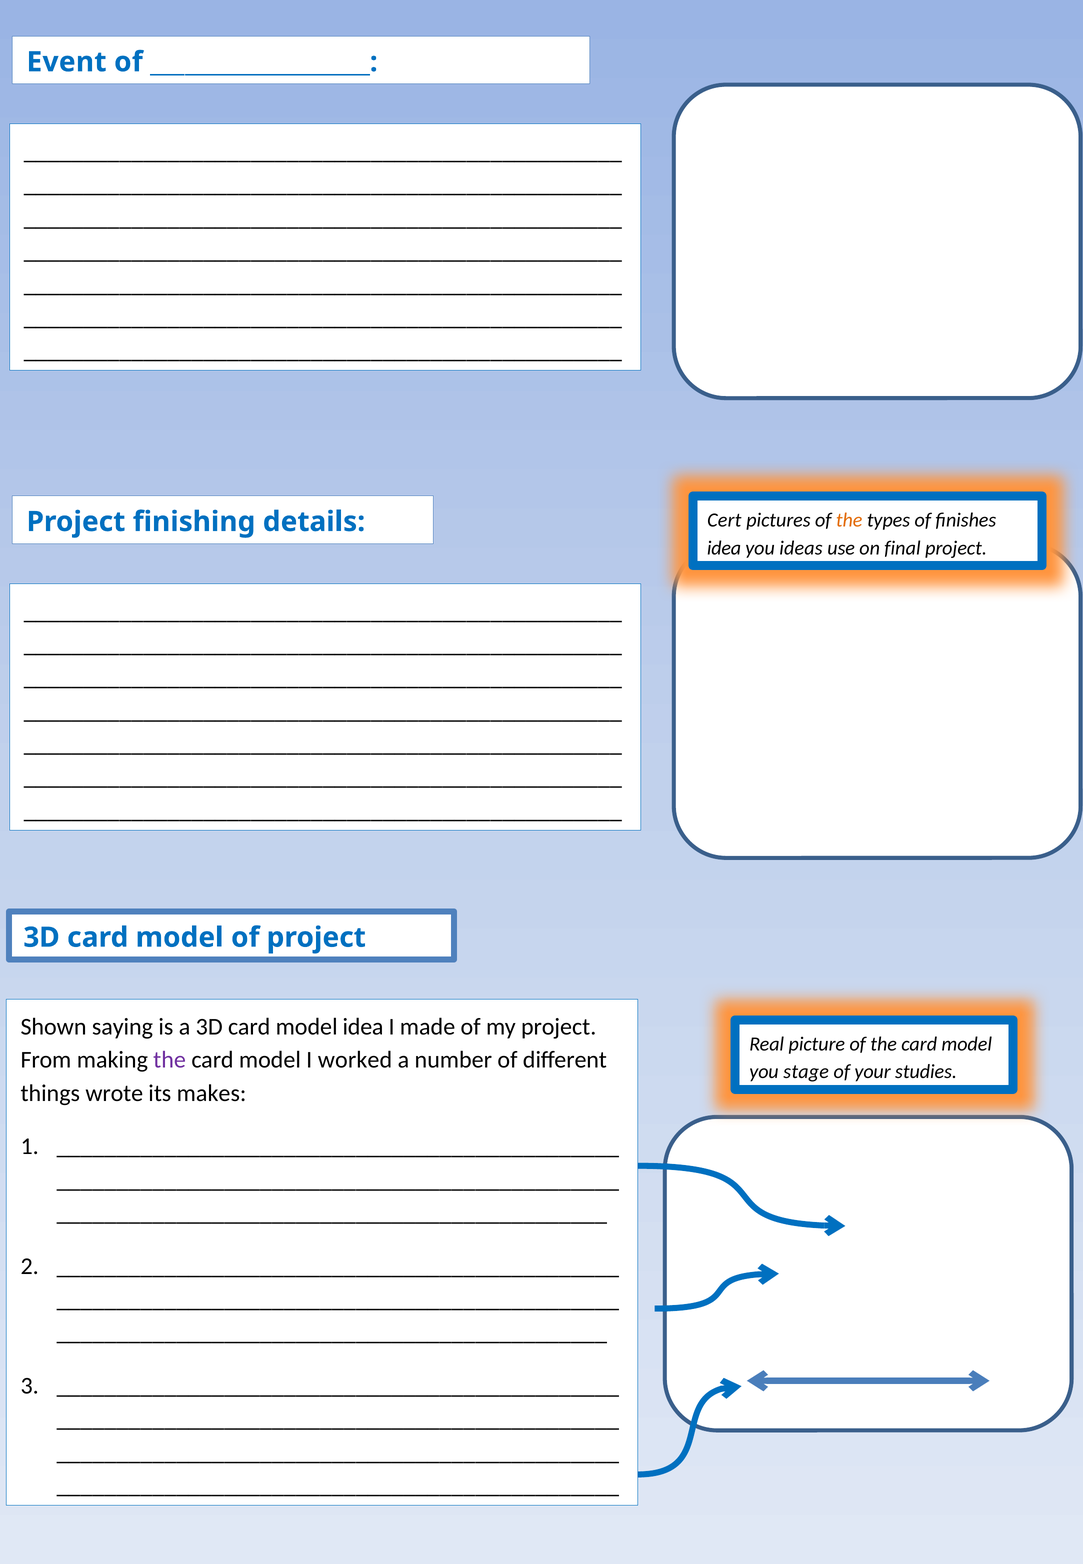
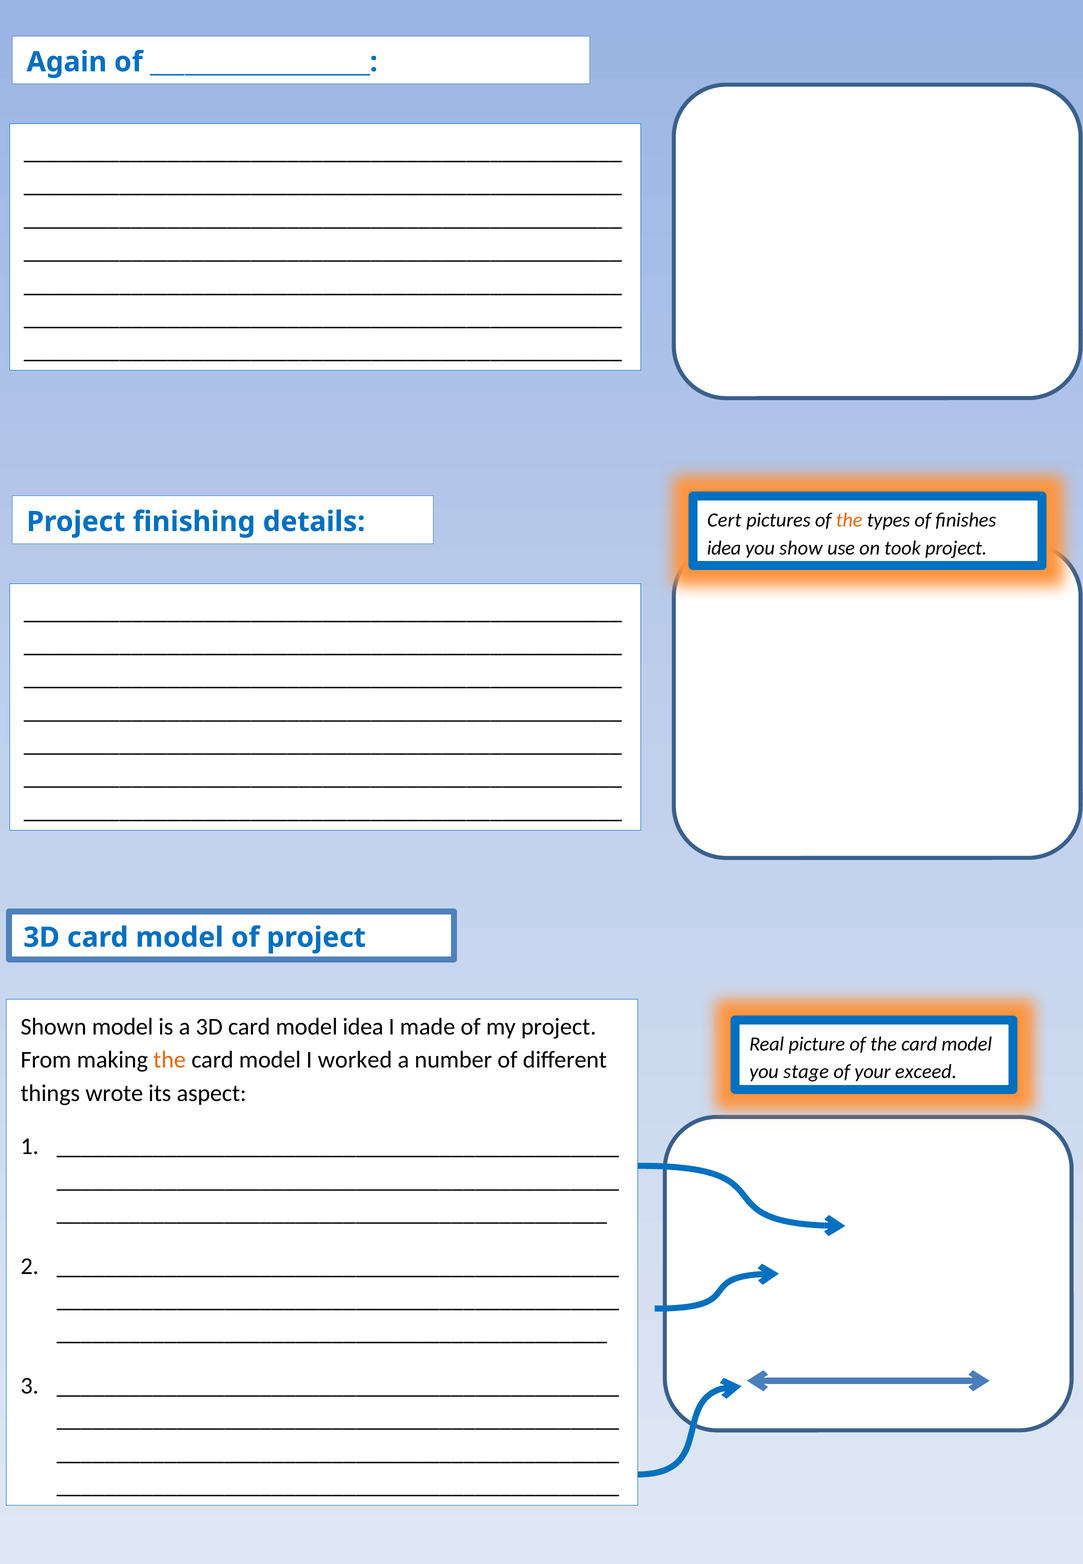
Event: Event -> Again
ideas: ideas -> show
final: final -> took
Shown saying: saying -> model
the at (170, 1060) colour: purple -> orange
studies: studies -> exceed
makes: makes -> aspect
